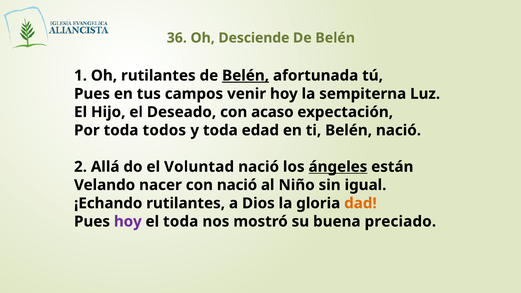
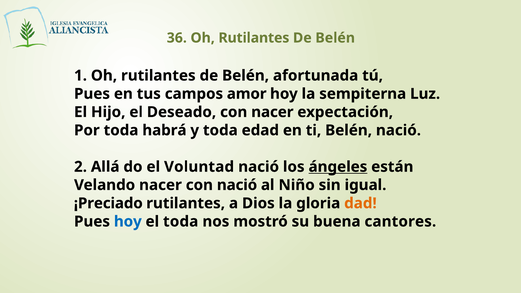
36 Oh Desciende: Desciende -> Rutilantes
Belén at (246, 76) underline: present -> none
venir: venir -> amor
con acaso: acaso -> nacer
todos: todos -> habrá
¡Echando: ¡Echando -> ¡Preciado
hoy at (128, 222) colour: purple -> blue
preciado: preciado -> cantores
